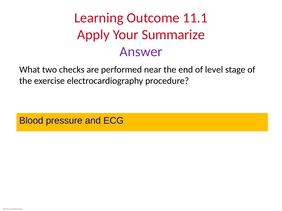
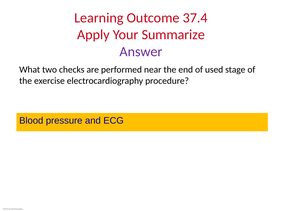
11.1: 11.1 -> 37.4
level: level -> used
